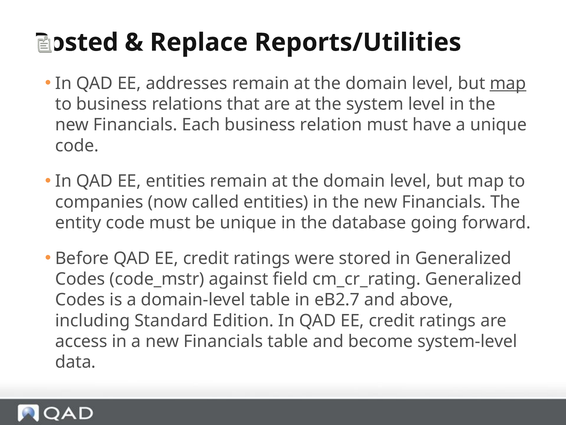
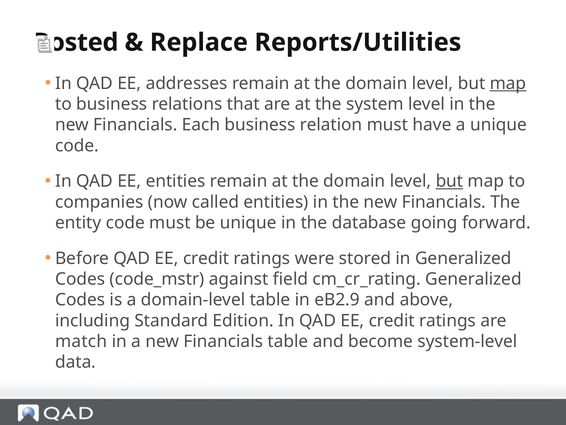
but at (449, 181) underline: none -> present
eB2.7: eB2.7 -> eB2.9
access: access -> match
